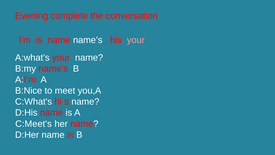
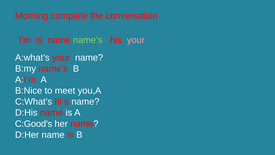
Evening:complete: Evening:complete -> Morning:complete
name’s colour: white -> light green
C:Meet's: C:Meet's -> C:Good's
